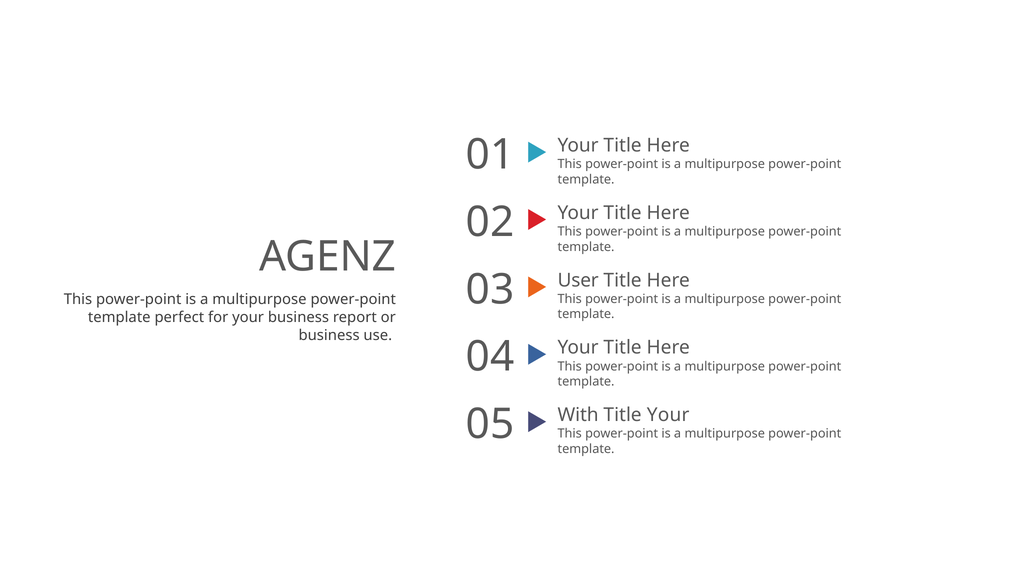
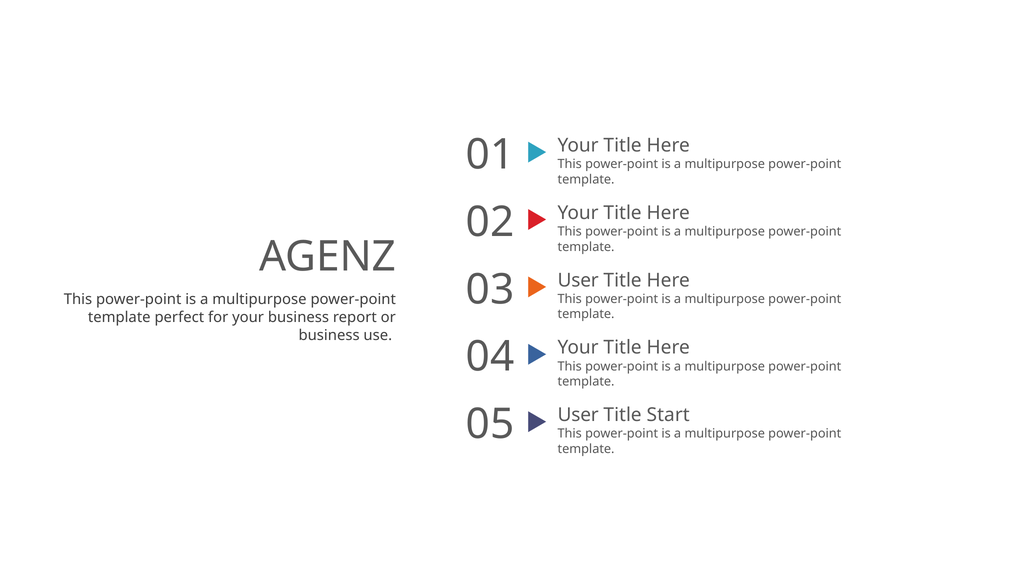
05 With: With -> User
Title Your: Your -> Start
